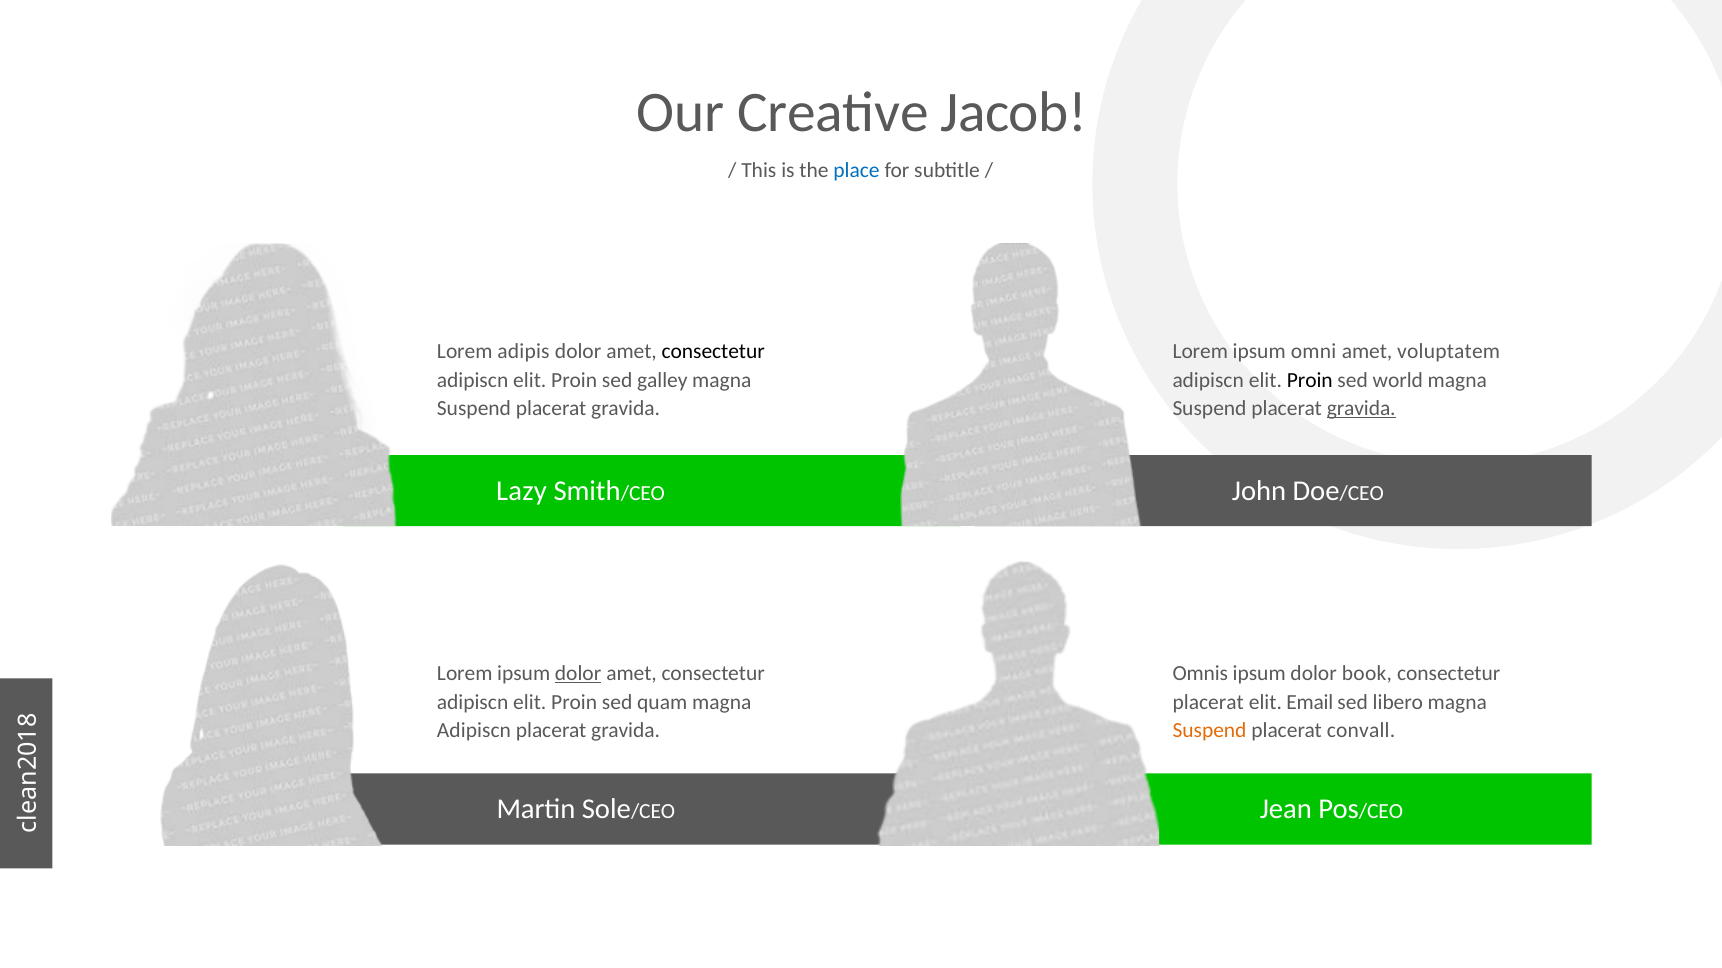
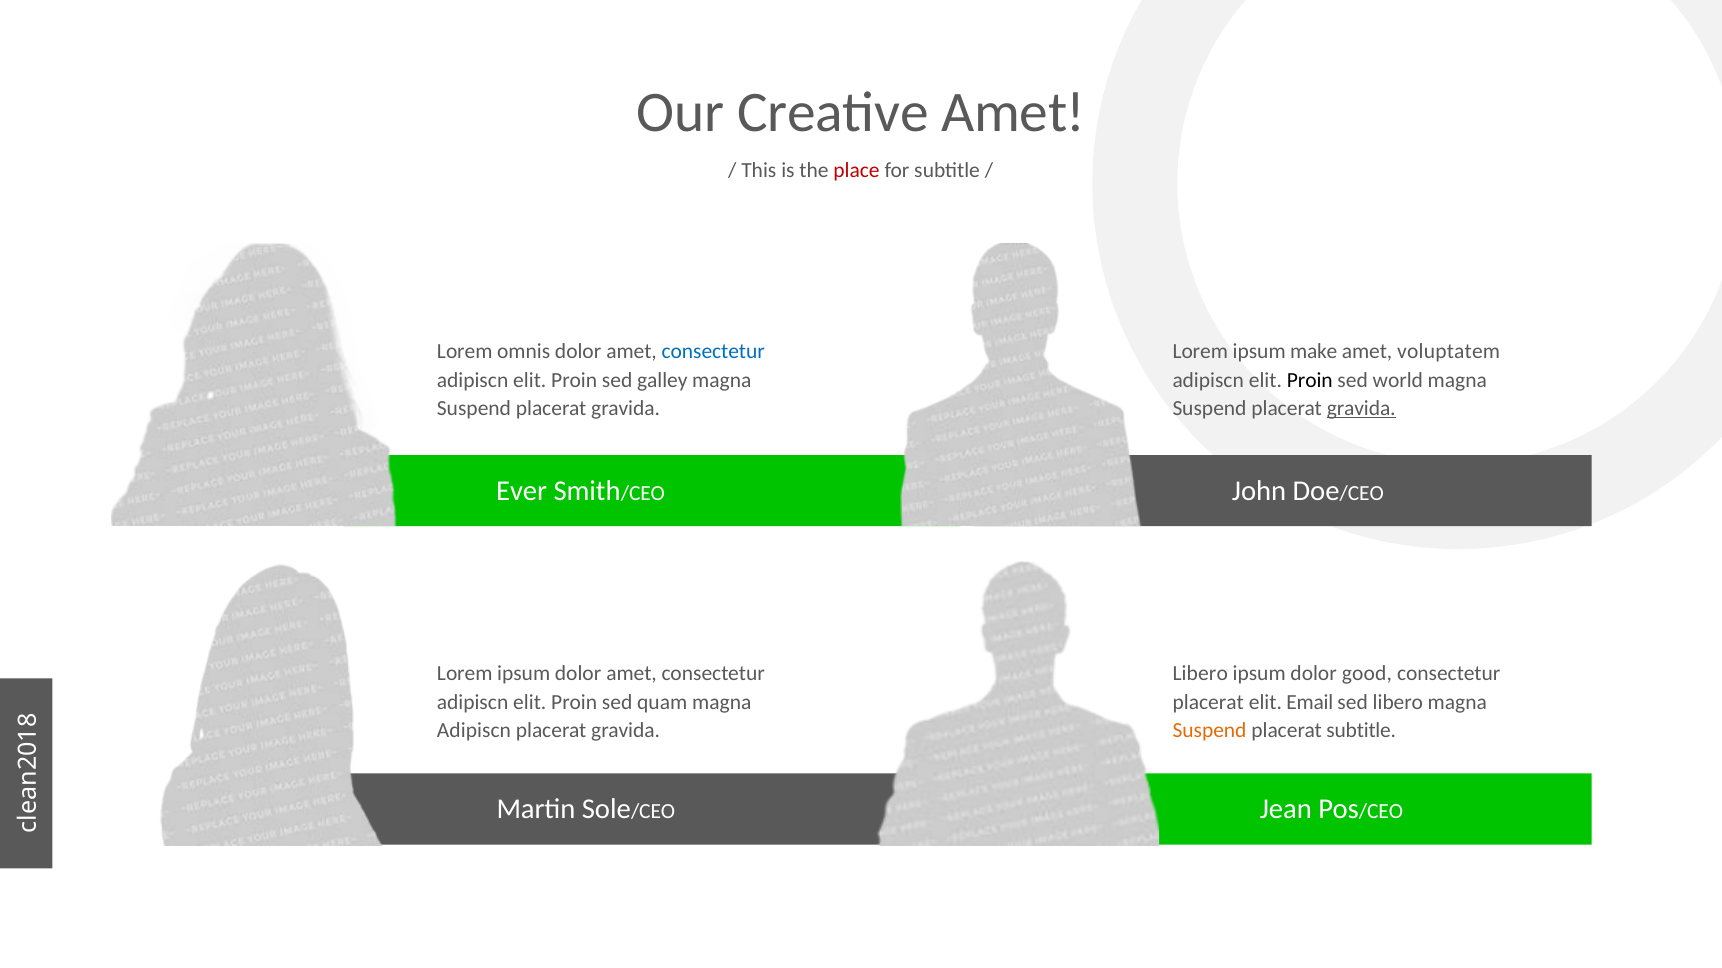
Creative Jacob: Jacob -> Amet
place colour: blue -> red
adipis: adipis -> omnis
consectetur at (713, 352) colour: black -> blue
omni: omni -> make
Lazy: Lazy -> Ever
dolor at (578, 674) underline: present -> none
Omnis at (1200, 674): Omnis -> Libero
book: book -> good
placerat convall: convall -> subtitle
